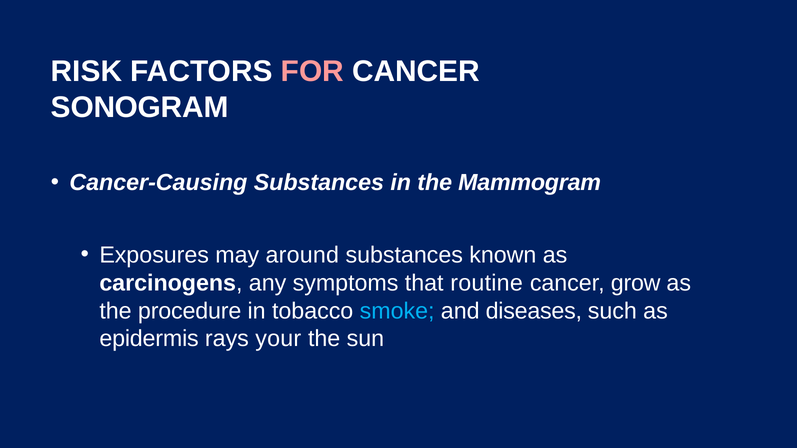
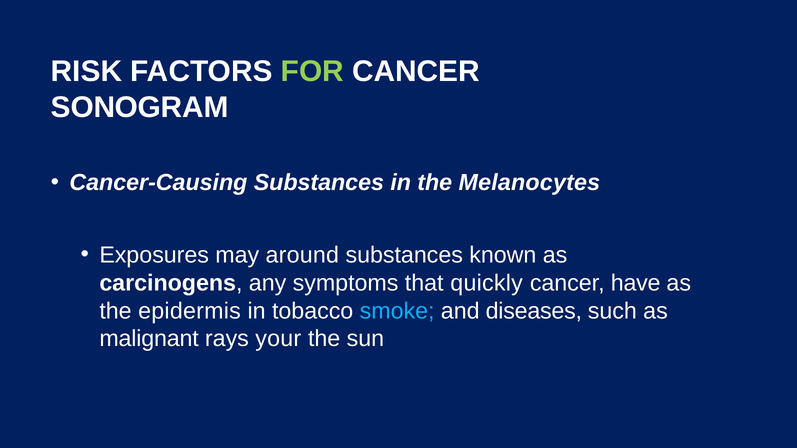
FOR colour: pink -> light green
Mammogram: Mammogram -> Melanocytes
routine: routine -> quickly
grow: grow -> have
procedure: procedure -> epidermis
epidermis: epidermis -> malignant
